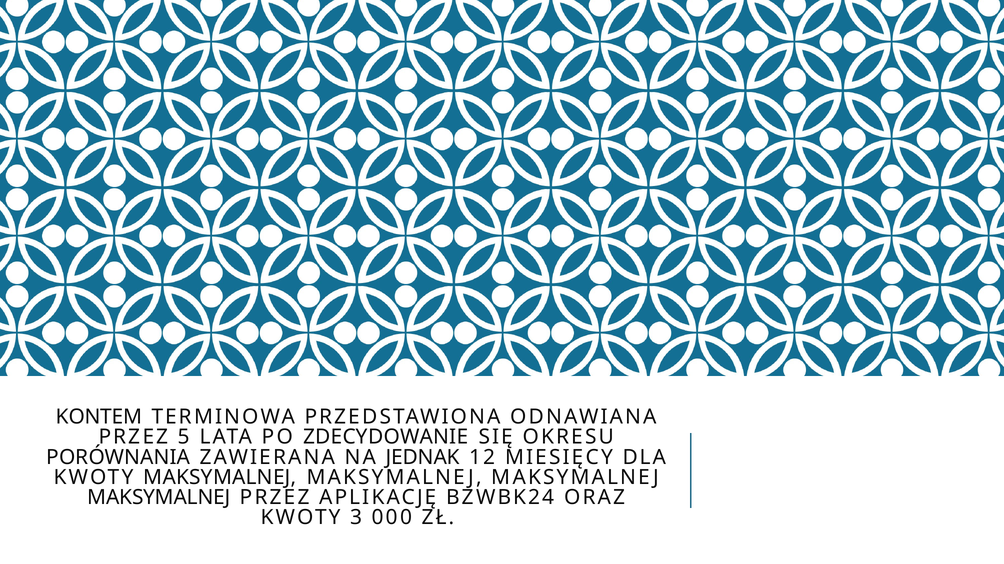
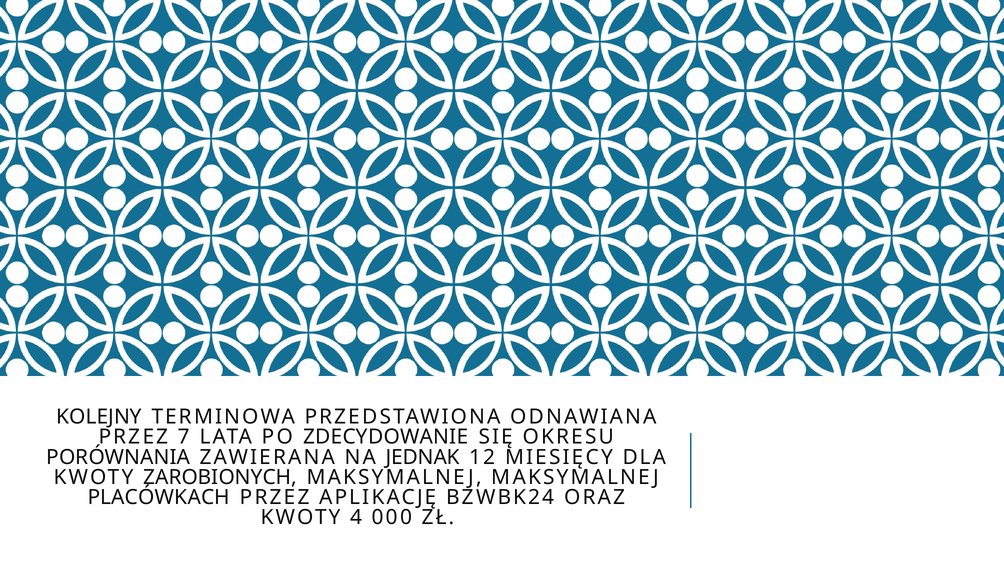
KONTEM: KONTEM -> KOLEJNY
5: 5 -> 7
KWOTY MAKSYMALNEJ: MAKSYMALNEJ -> ZAROBIONYCH
MAKSYMALNEJ at (159, 498): MAKSYMALNEJ -> PLACÓWKACH
3: 3 -> 4
